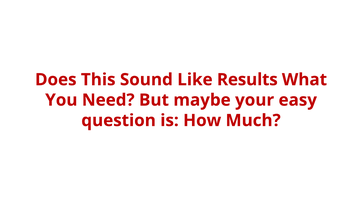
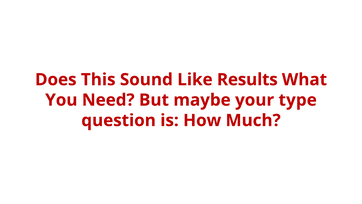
easy: easy -> type
